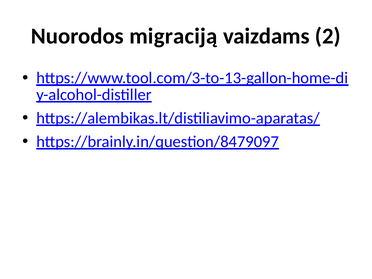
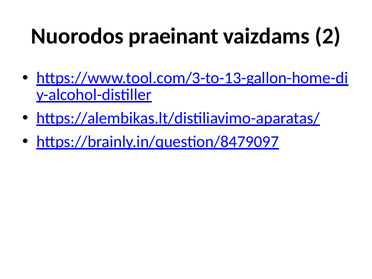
migraciją: migraciją -> praeinant
